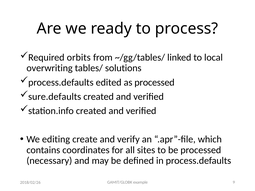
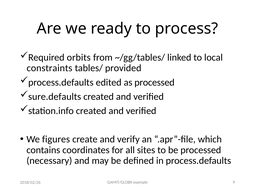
overwriting: overwriting -> constraints
solutions: solutions -> provided
editing: editing -> figures
